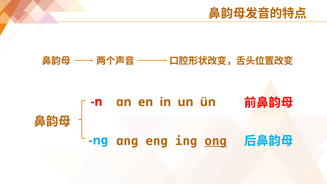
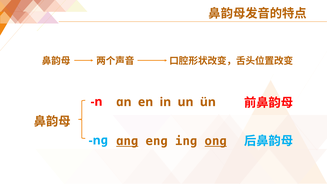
ɑnɡ underline: none -> present
